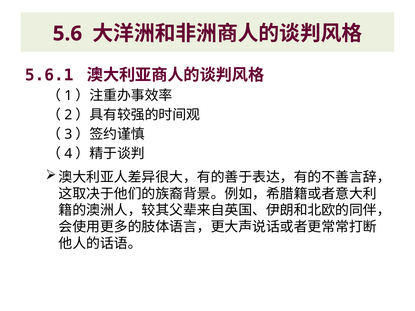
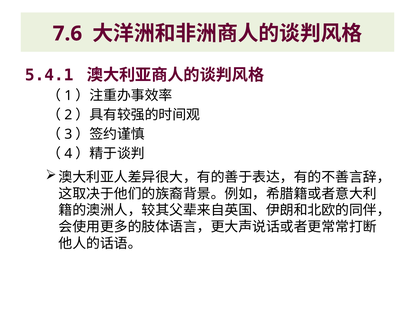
5.6: 5.6 -> 7.6
5.6.1: 5.6.1 -> 5.4.1
